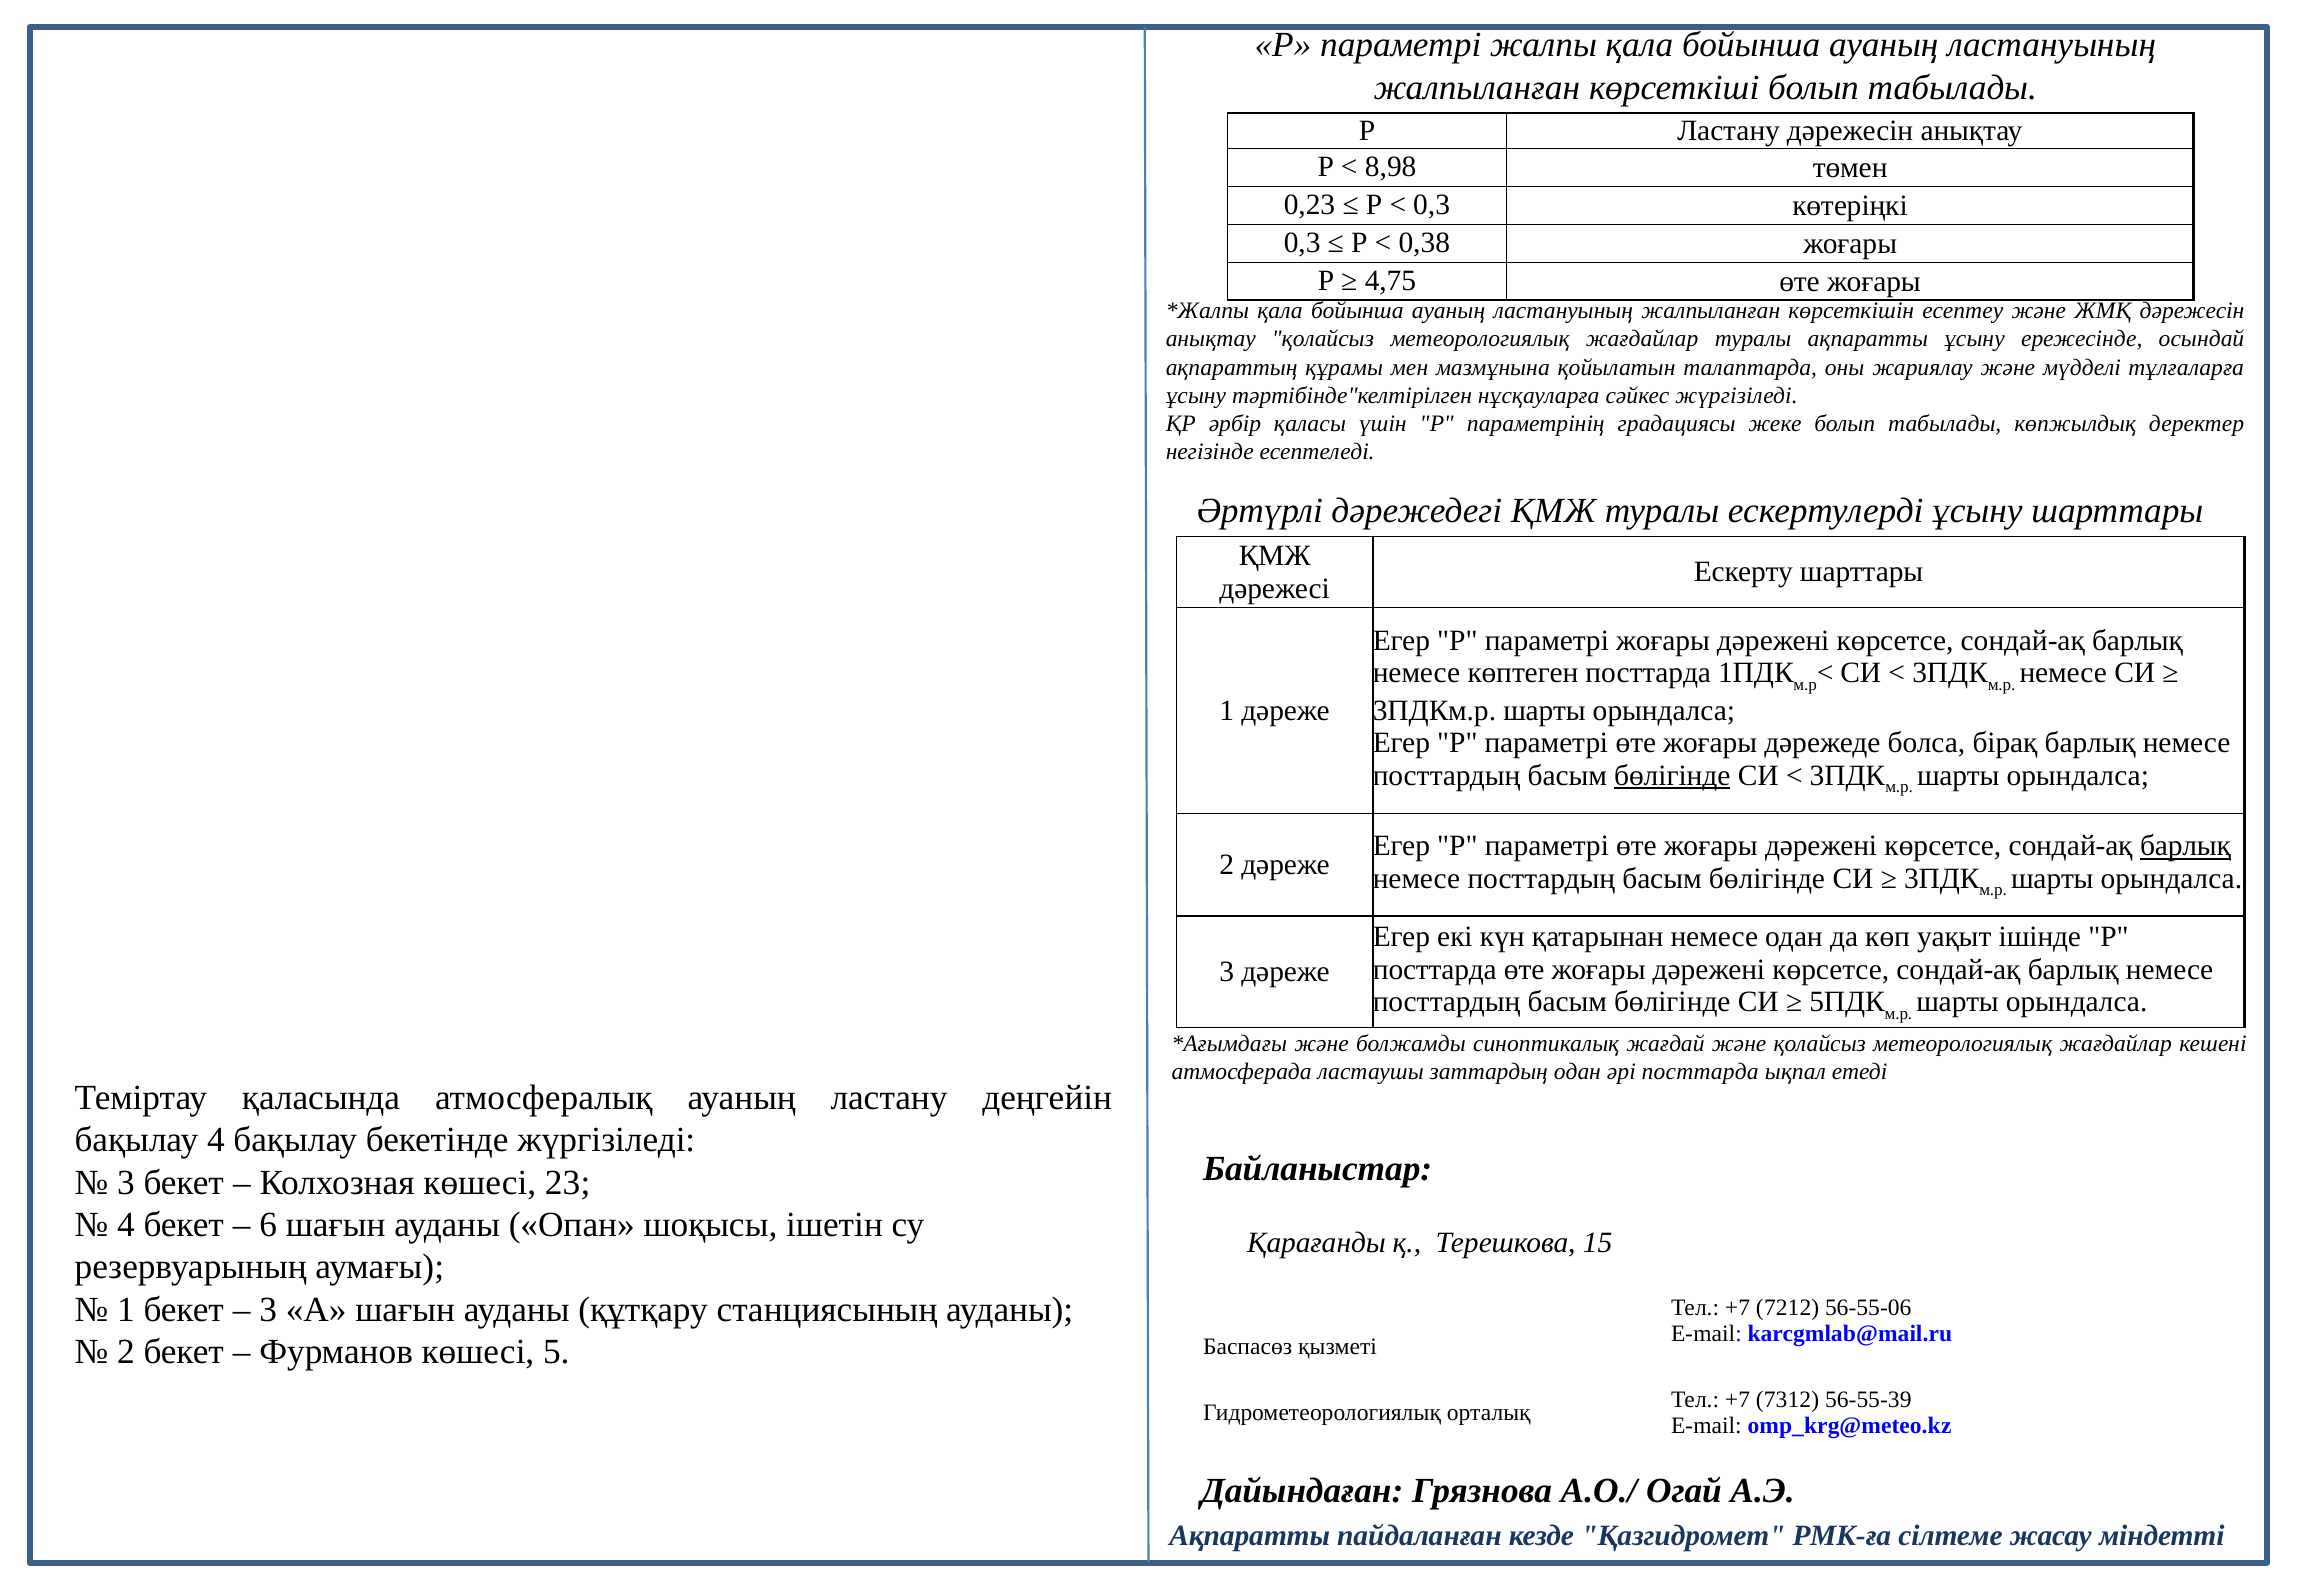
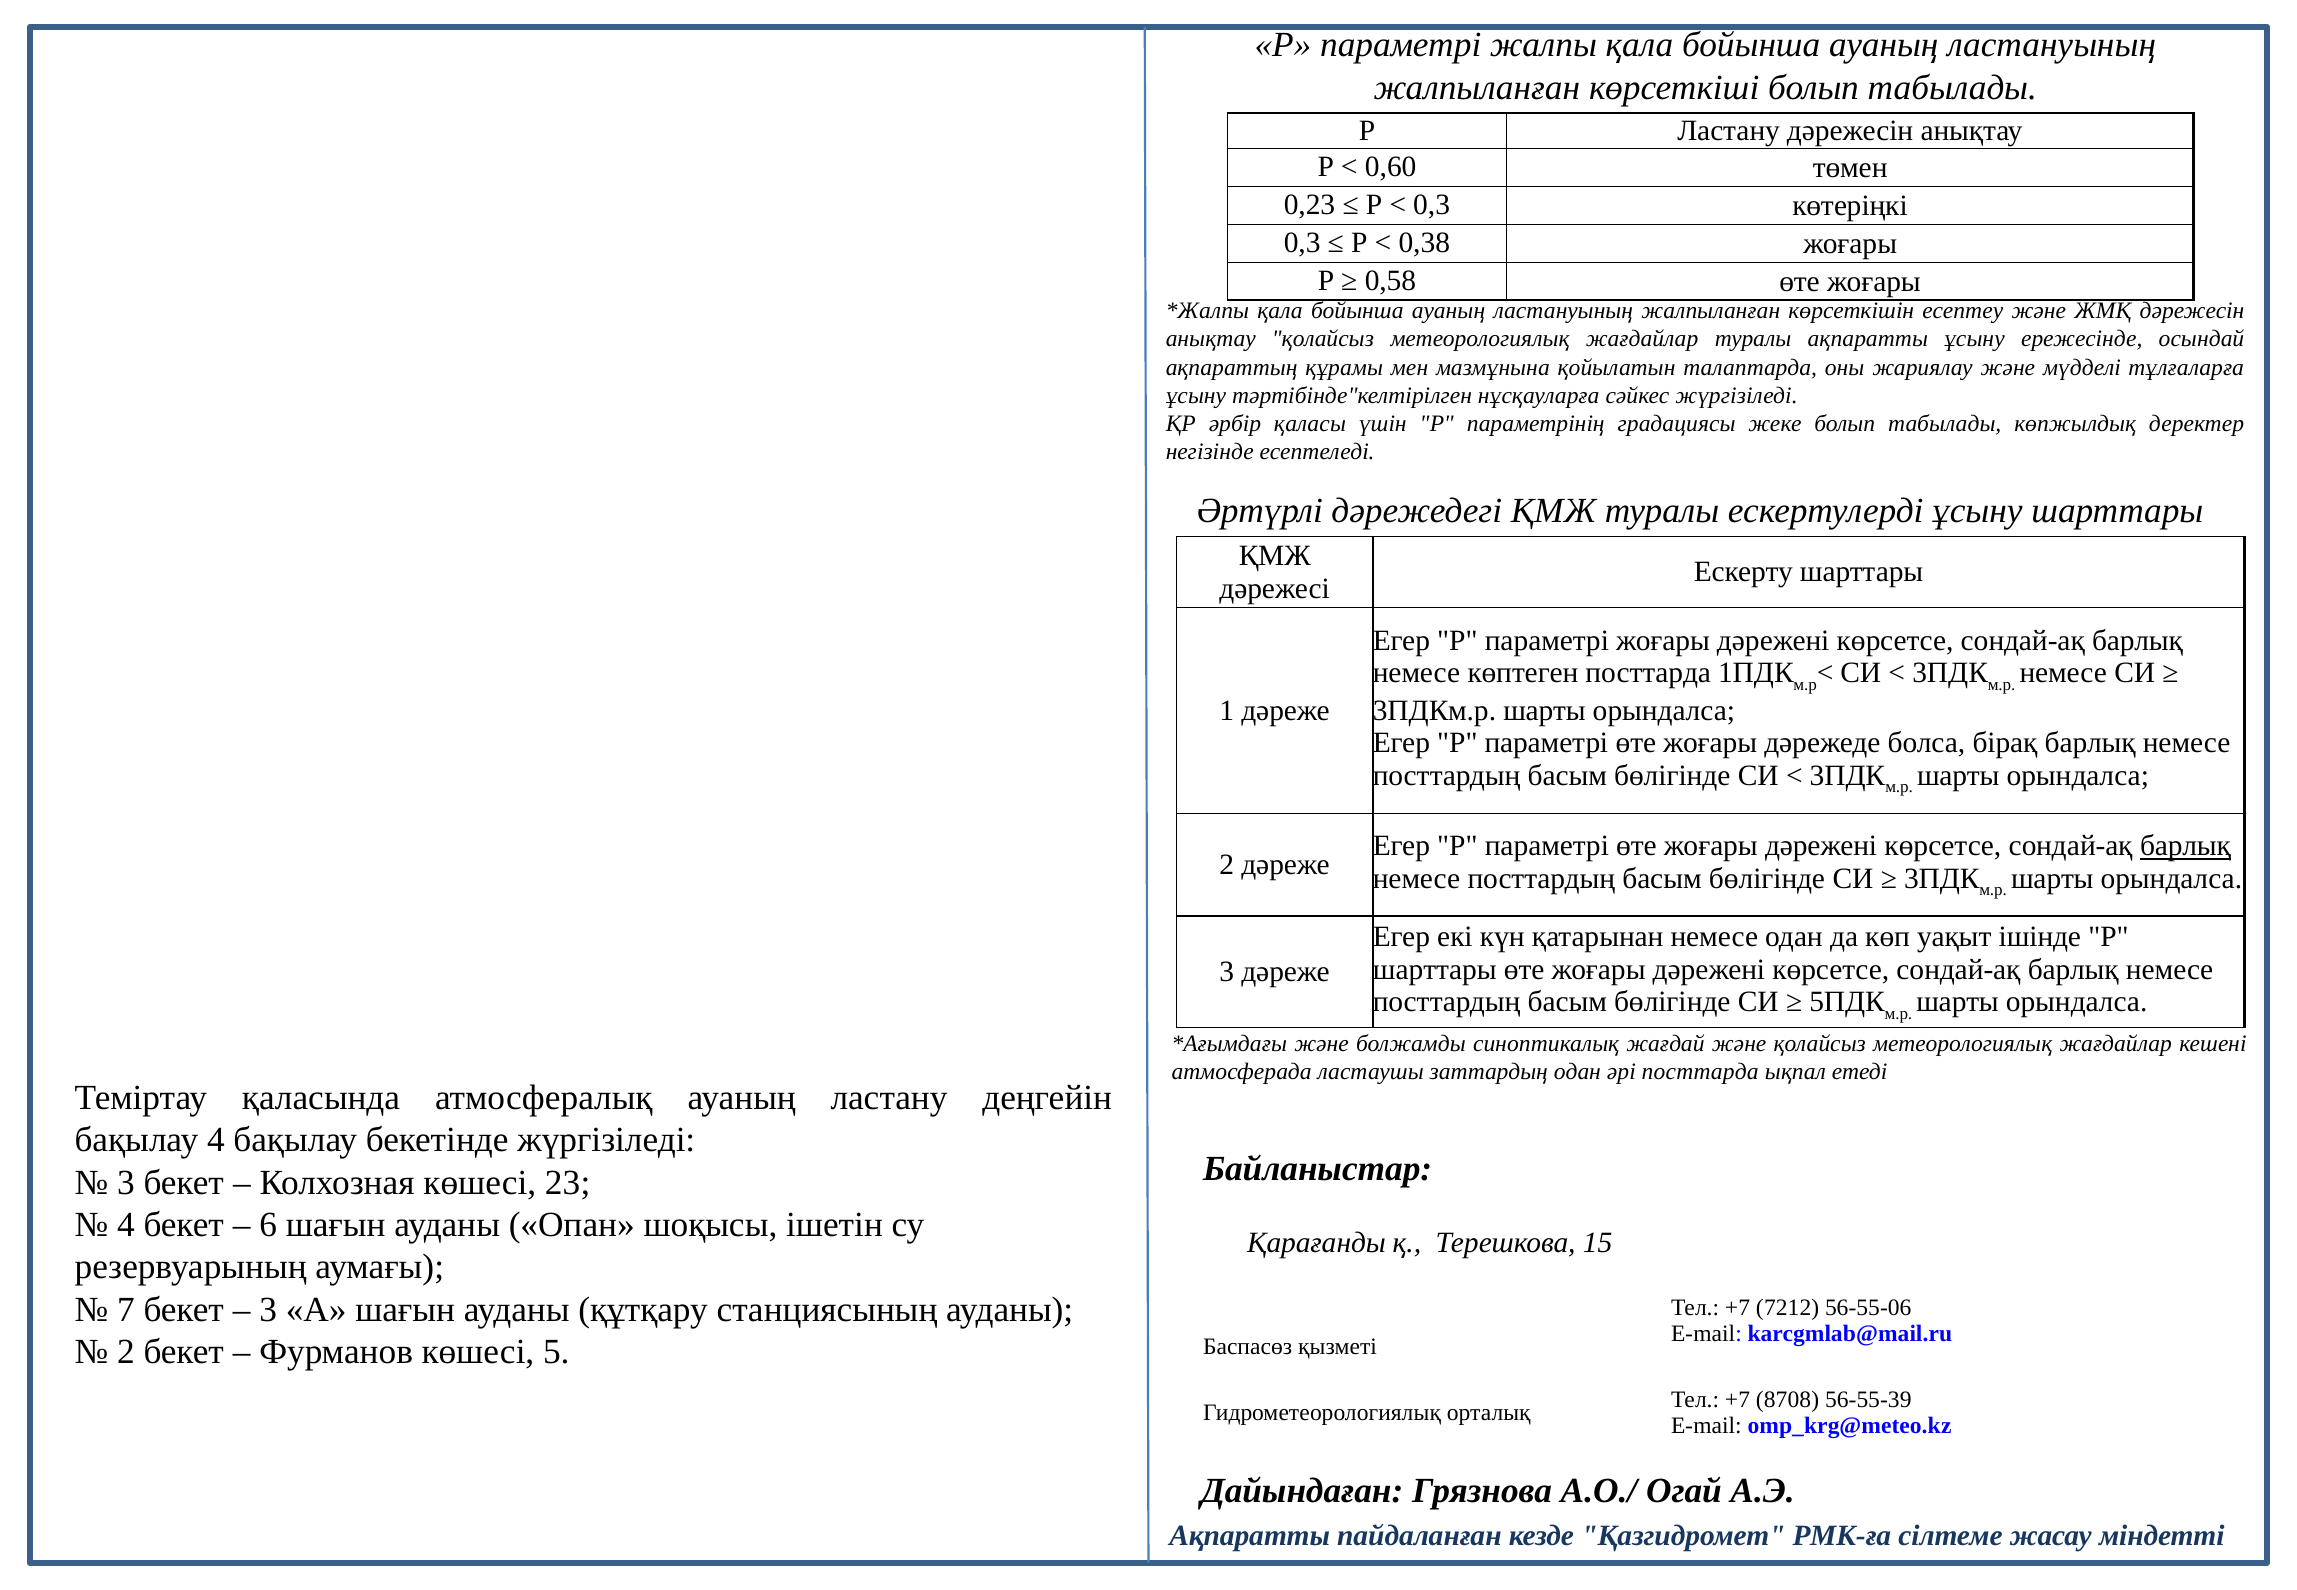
8,98: 8,98 -> 0,60
4,75: 4,75 -> 0,58
бөлігінде at (1672, 775) underline: present -> none
посттарда at (1435, 970): посттарда -> шарттары
1 at (126, 1310): 1 -> 7
7312: 7312 -> 8708
